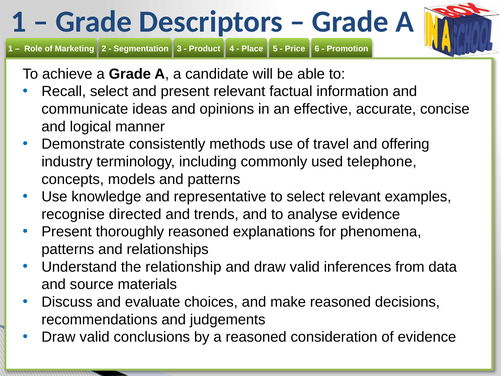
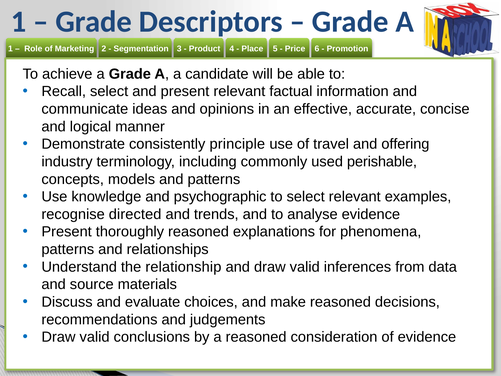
methods: methods -> principle
telephone: telephone -> perishable
representative: representative -> psychographic
